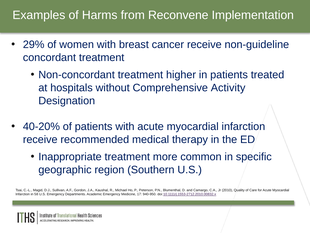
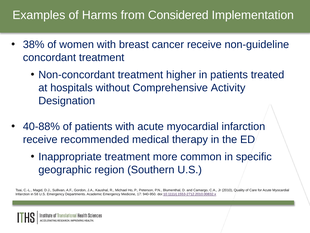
Reconvene: Reconvene -> Considered
29%: 29% -> 38%
40-20%: 40-20% -> 40-88%
